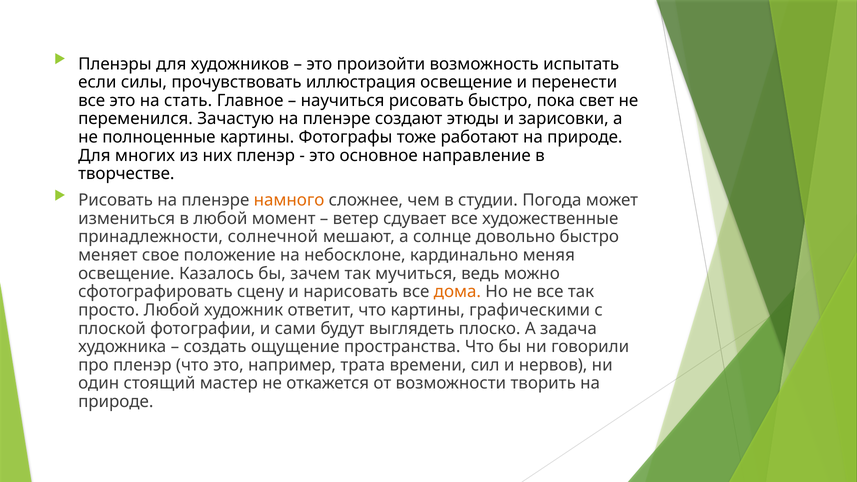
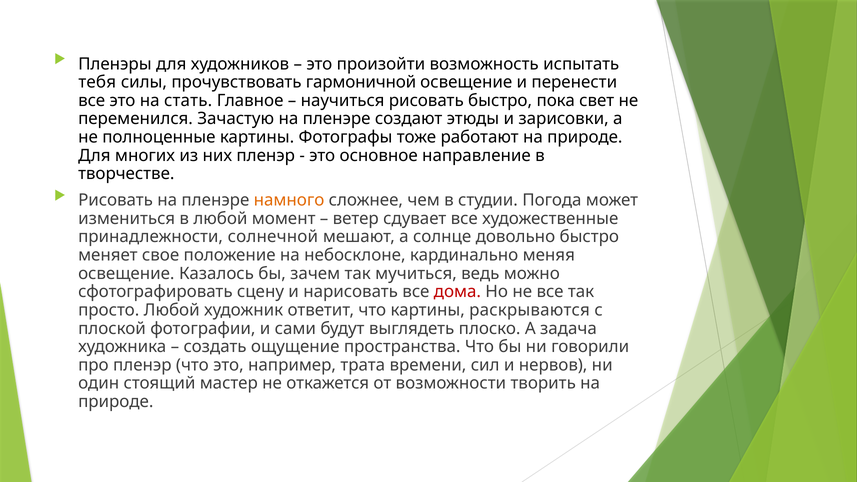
если: если -> тебя
иллюстрация: иллюстрация -> гармоничной
дома colour: orange -> red
графическими: графическими -> раскрываются
